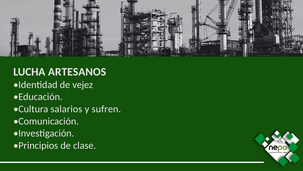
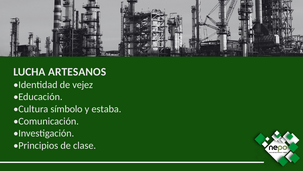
salarios: salarios -> símbolo
sufren: sufren -> estaba
